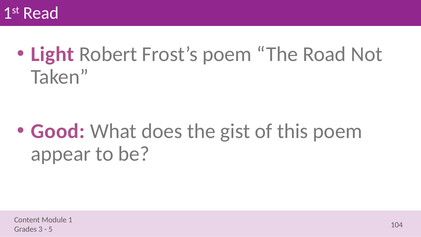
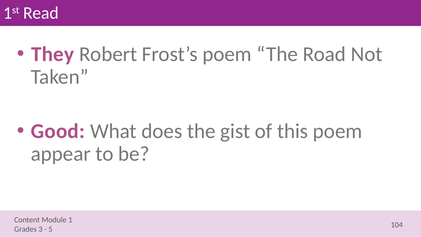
Light: Light -> They
